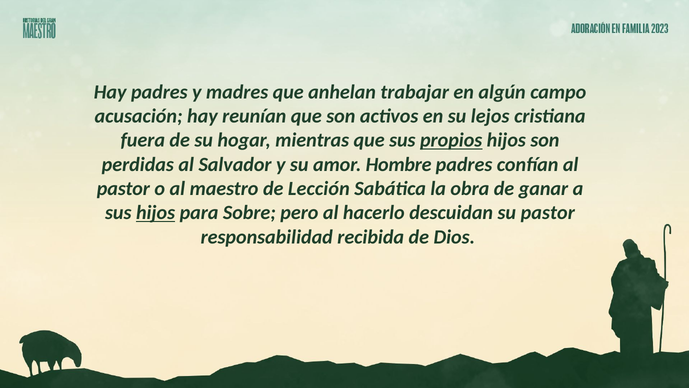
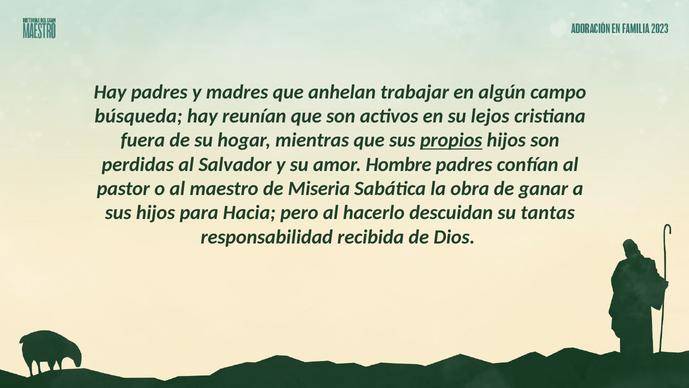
acusación: acusación -> búsqueda
Lección: Lección -> Miseria
hijos at (156, 213) underline: present -> none
Sobre: Sobre -> Hacia
su pastor: pastor -> tantas
